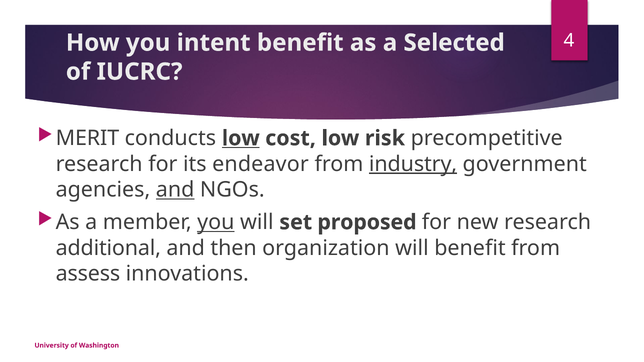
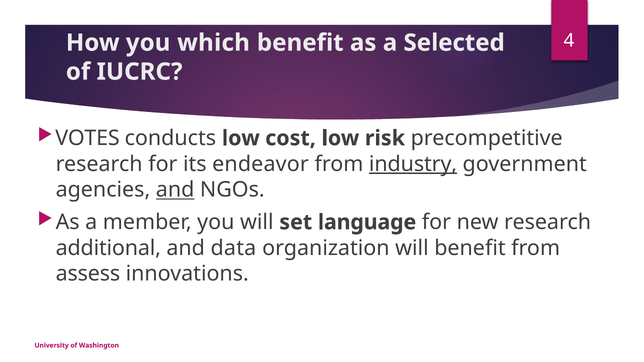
intent: intent -> which
MERIT: MERIT -> VOTES
low at (241, 138) underline: present -> none
you at (216, 222) underline: present -> none
proposed: proposed -> language
then: then -> data
